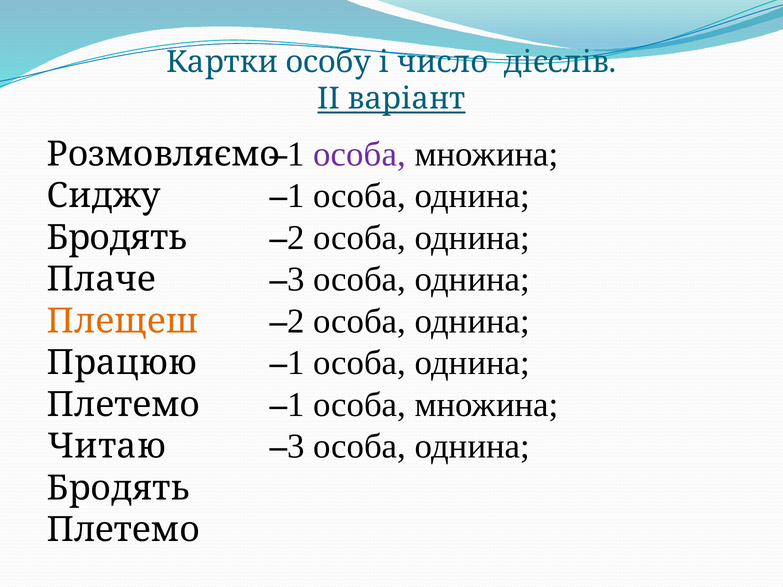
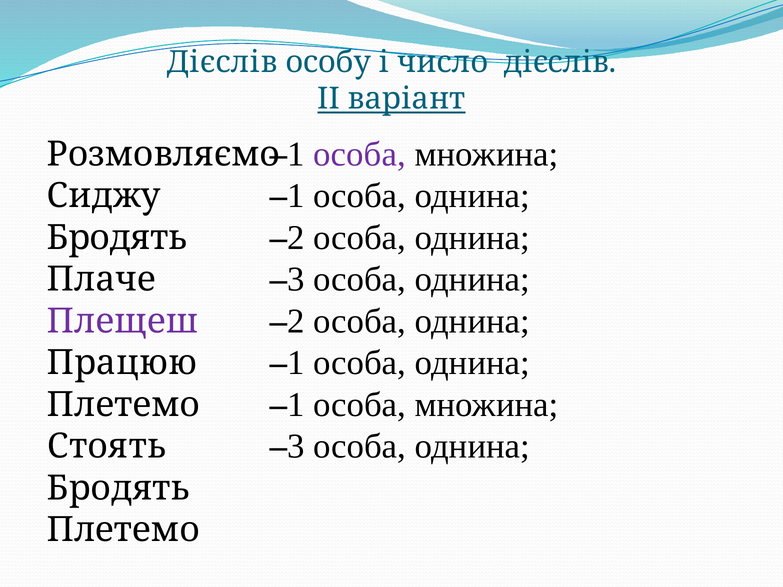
Картки at (222, 62): Картки -> Дієслів
Плещеш colour: orange -> purple
Читаю: Читаю -> Стоять
